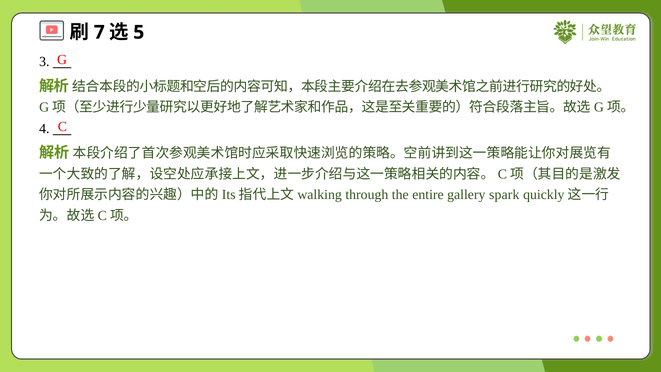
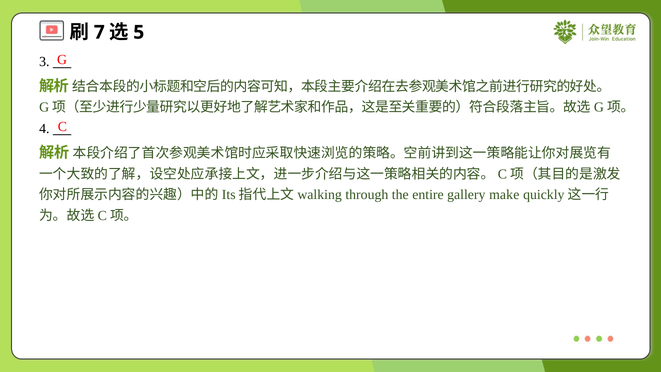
spark: spark -> make
